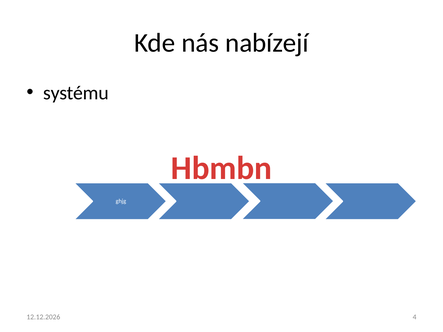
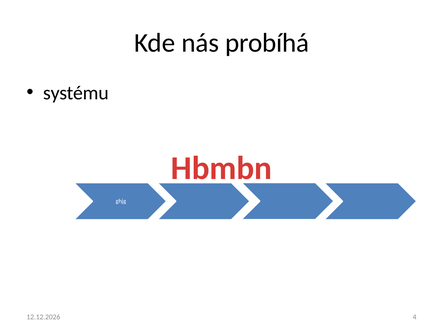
nabízejí: nabízejí -> probíhá
